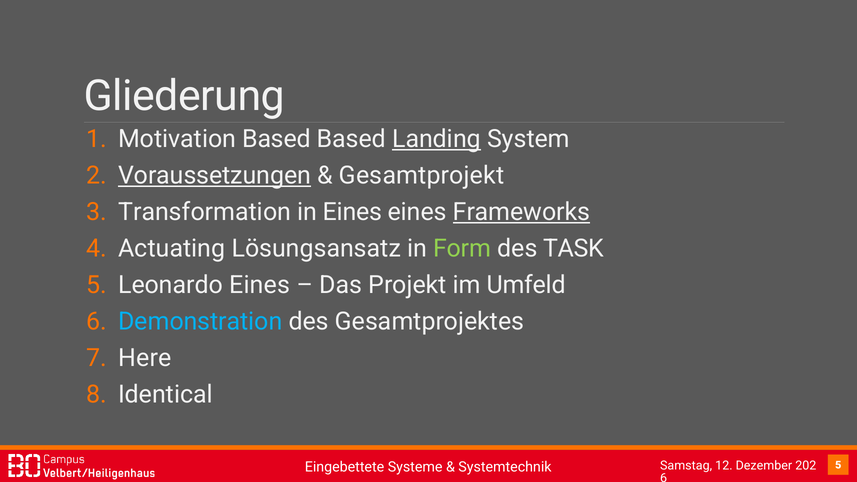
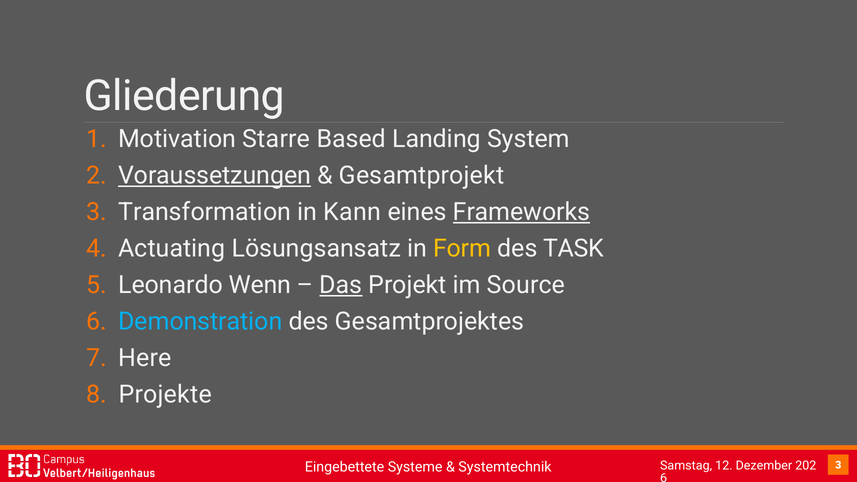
Motivation Based: Based -> Starre
Landing underline: present -> none
in Eines: Eines -> Kann
Form colour: light green -> yellow
Leonardo Eines: Eines -> Wenn
Das underline: none -> present
Umfeld: Umfeld -> Source
Identical: Identical -> Projekte
5 at (838, 465): 5 -> 3
